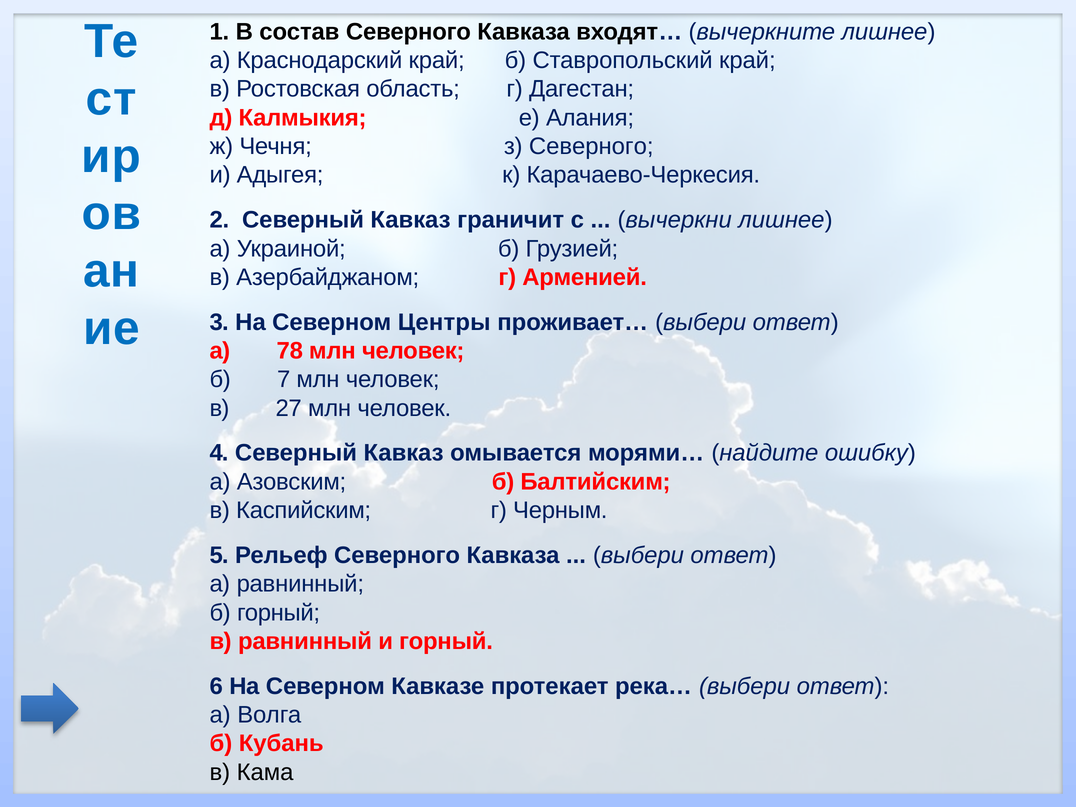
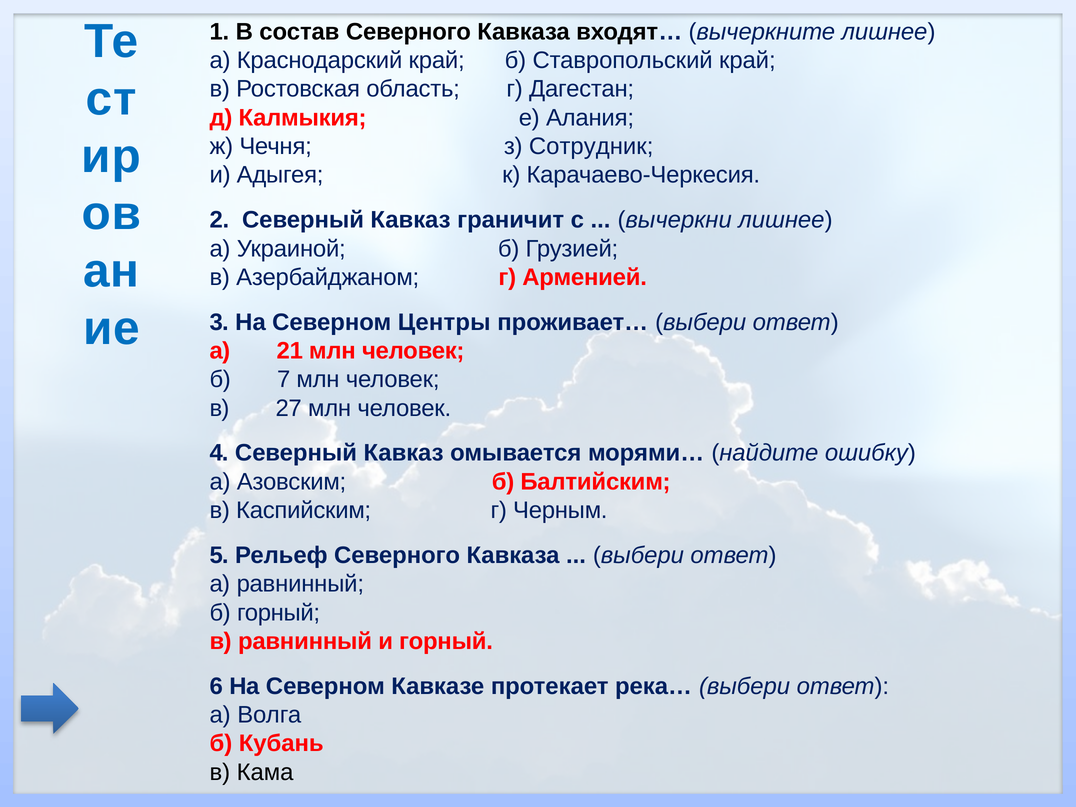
з Северного: Северного -> Сотрудник
78: 78 -> 21
